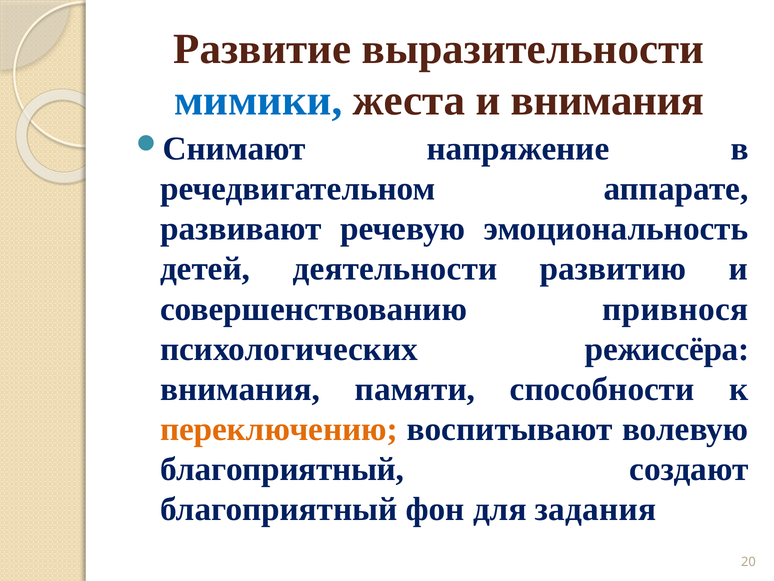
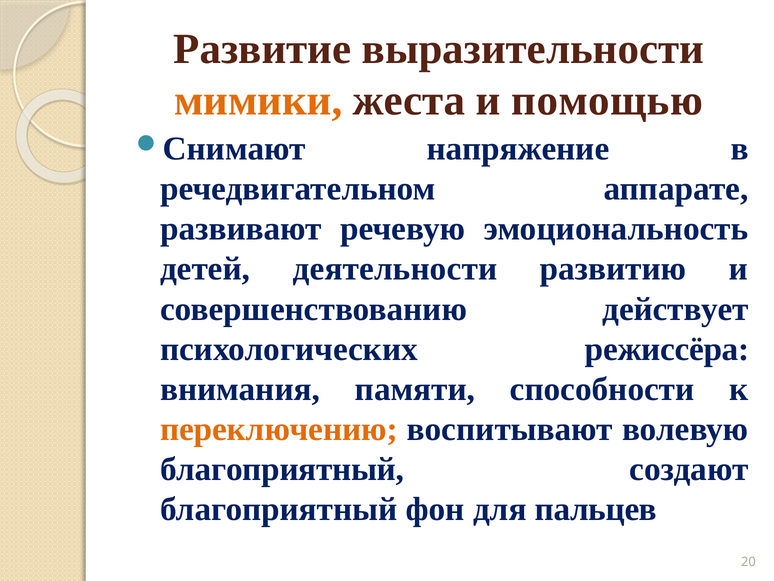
мимики colour: blue -> orange
и внимания: внимания -> помощью
привнося: привнося -> действует
задания: задания -> пальцев
